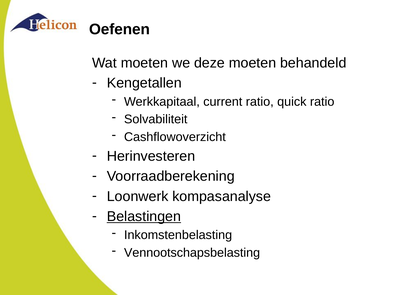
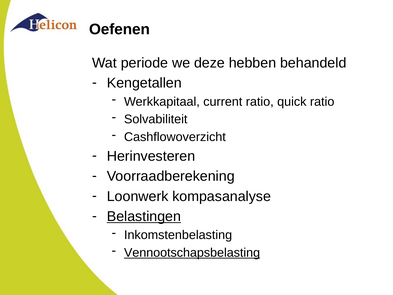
Wat moeten: moeten -> periode
deze moeten: moeten -> hebben
Vennootschapsbelasting underline: none -> present
